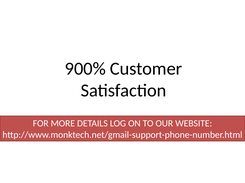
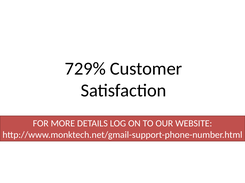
900%: 900% -> 729%
